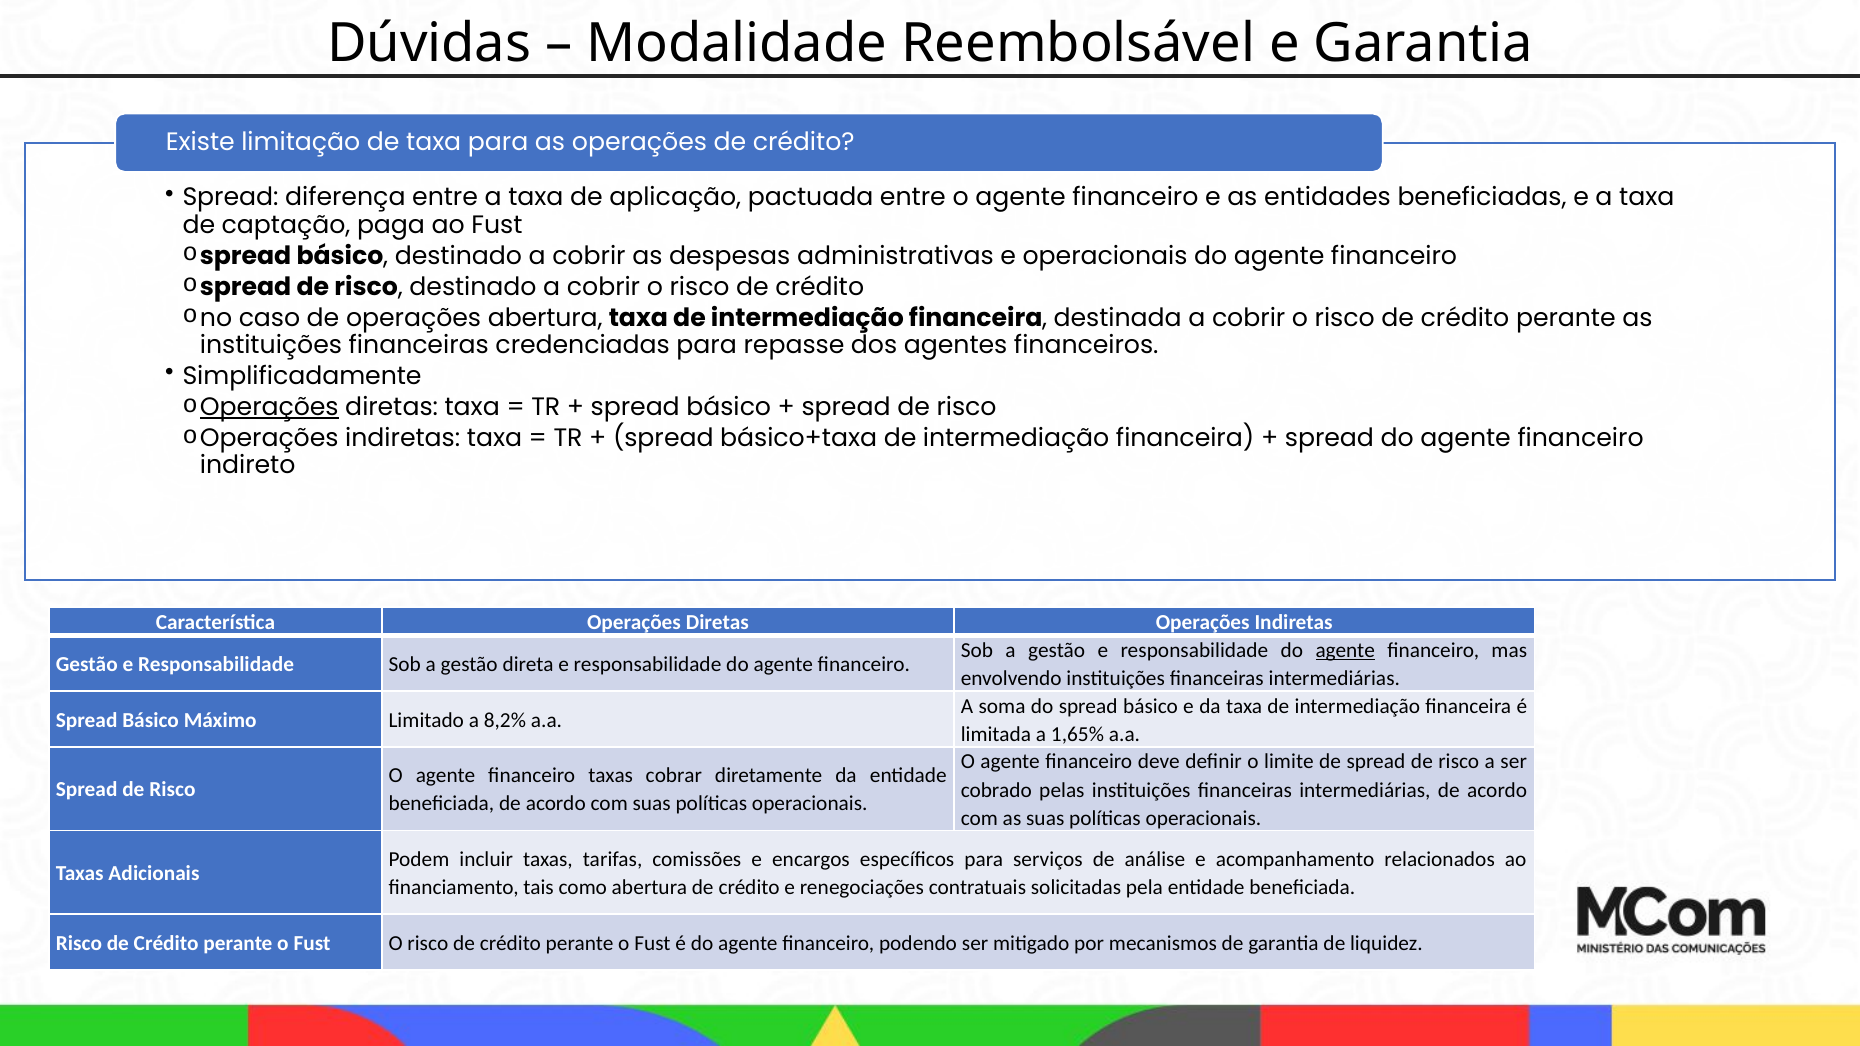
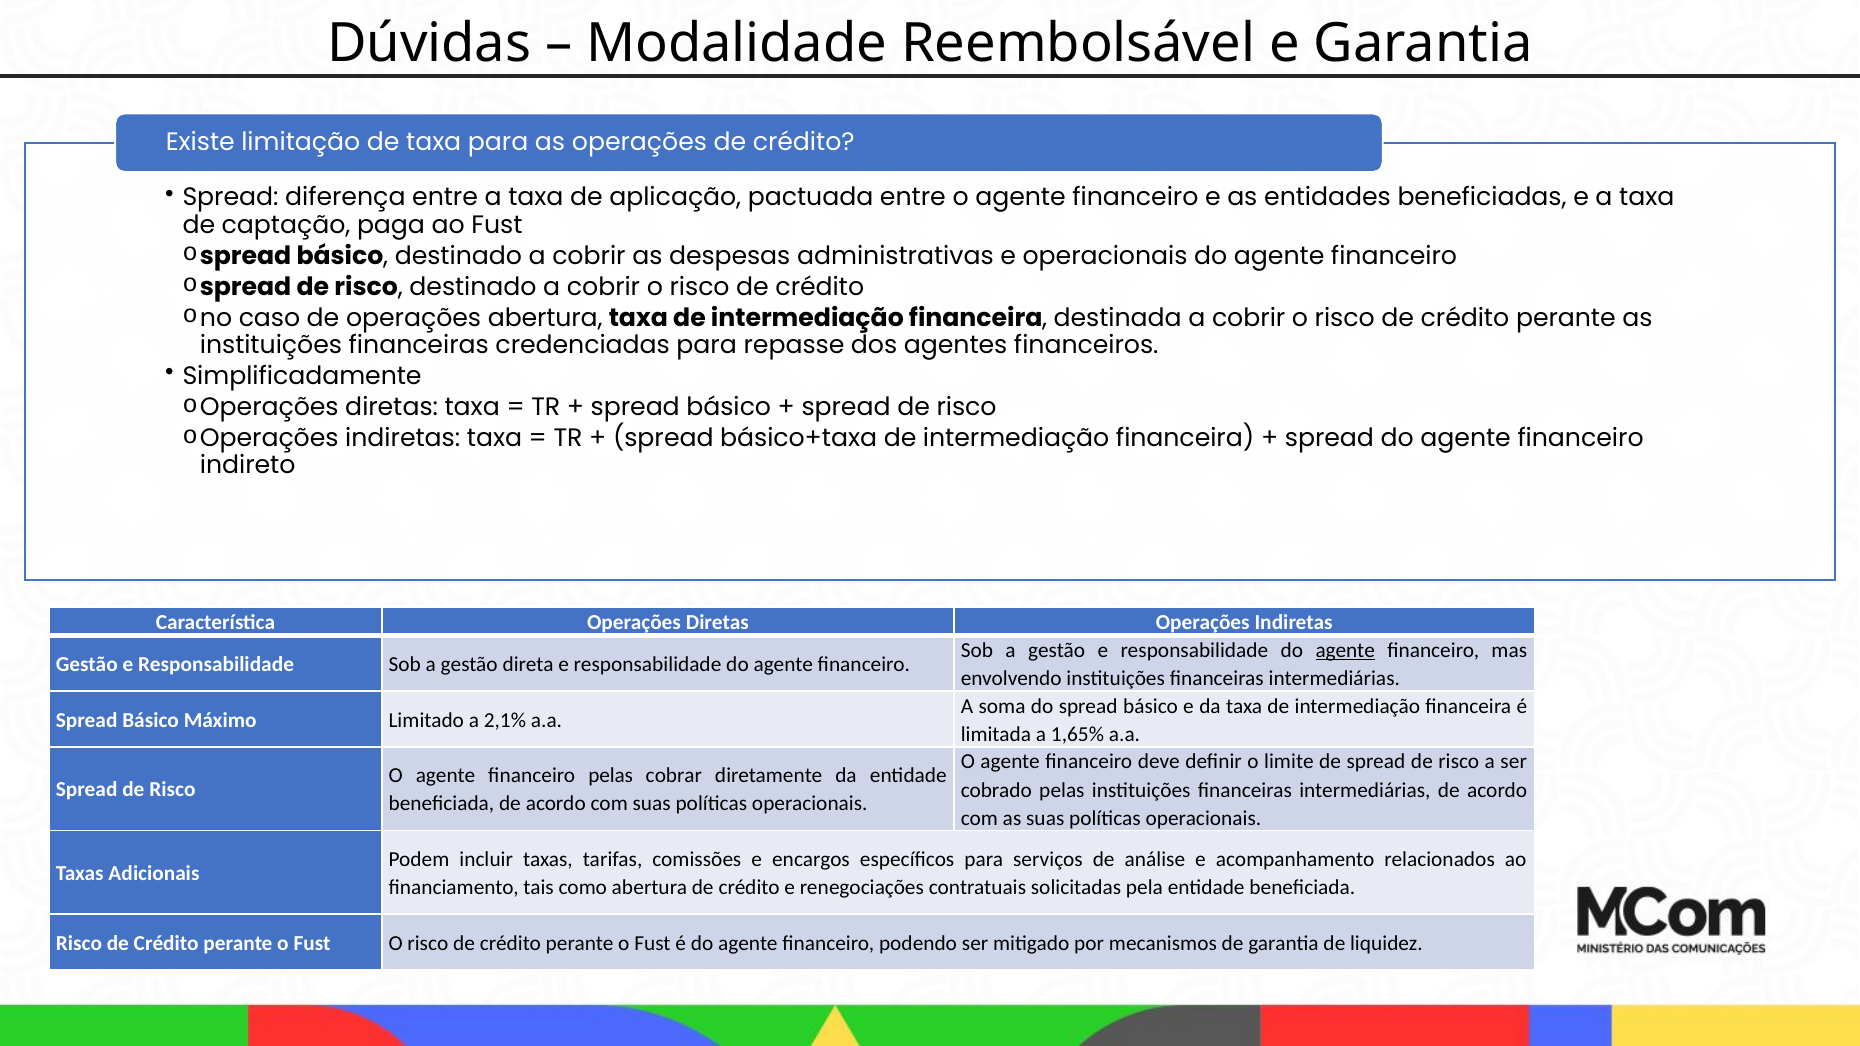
Operações at (269, 407) underline: present -> none
8,2%: 8,2% -> 2,1%
financeiro taxas: taxas -> pelas
